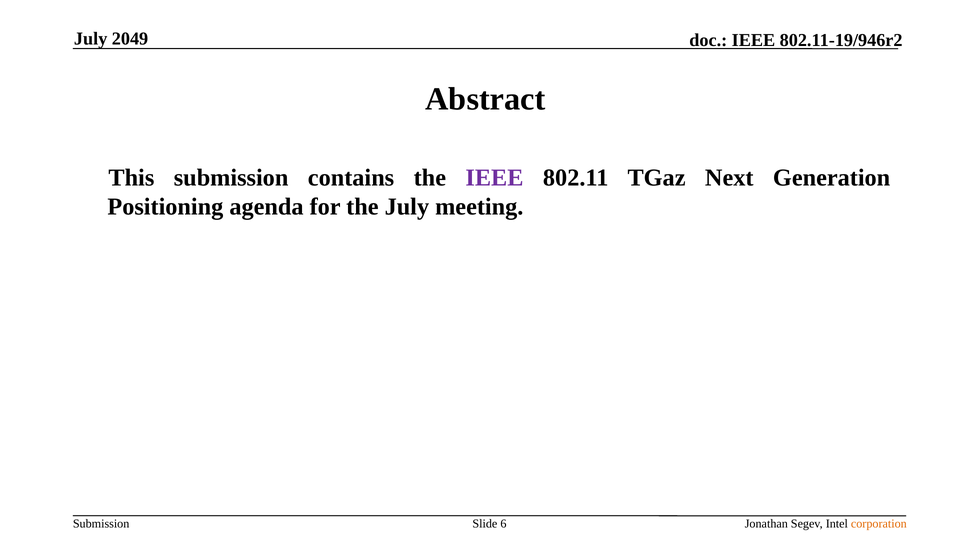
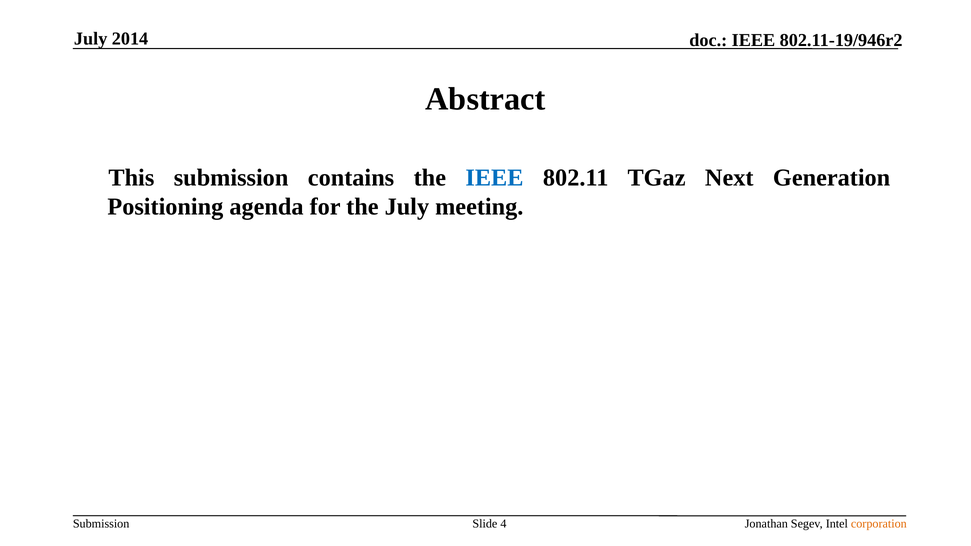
2049: 2049 -> 2014
IEEE at (494, 178) colour: purple -> blue
6: 6 -> 4
